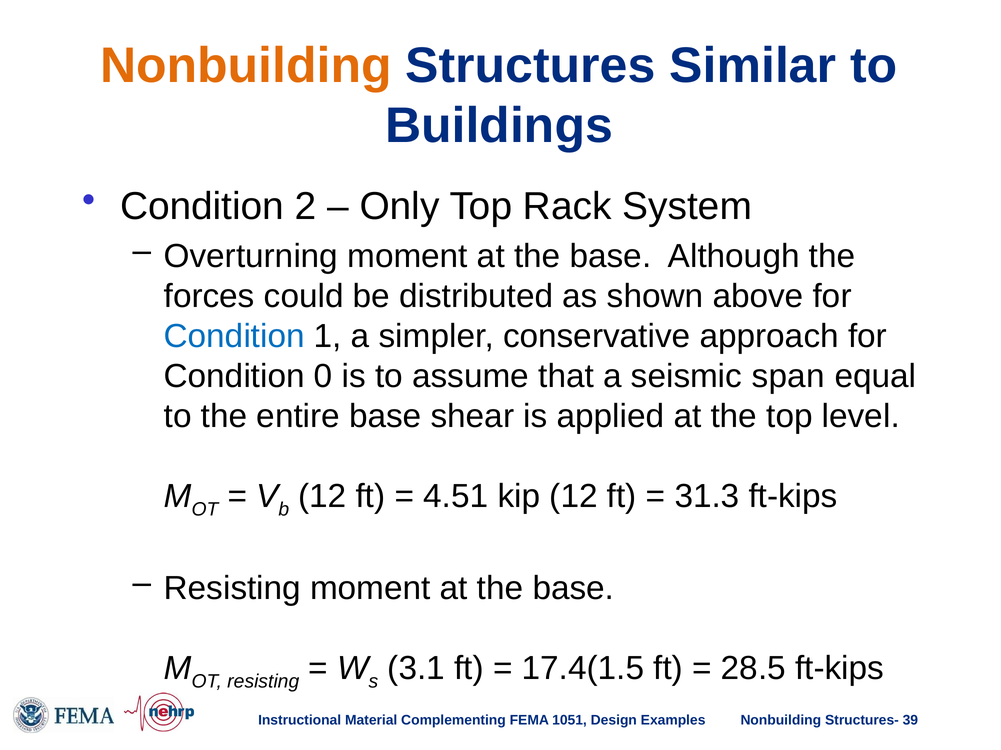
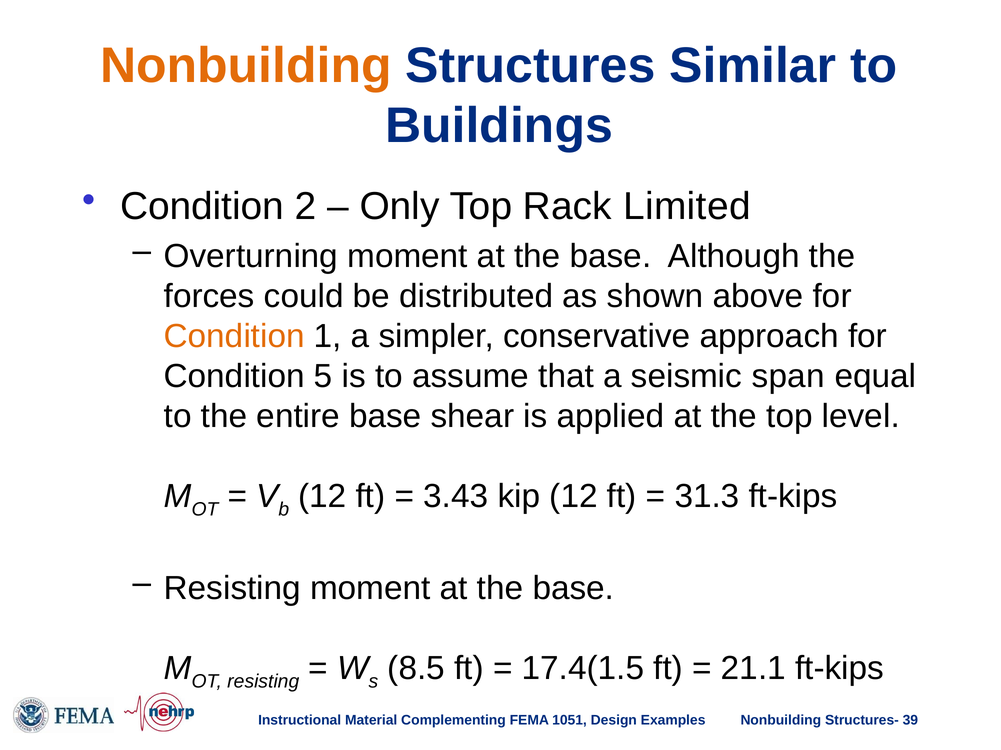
System: System -> Limited
Condition at (234, 337) colour: blue -> orange
0: 0 -> 5
4.51: 4.51 -> 3.43
3.1: 3.1 -> 8.5
28.5: 28.5 -> 21.1
